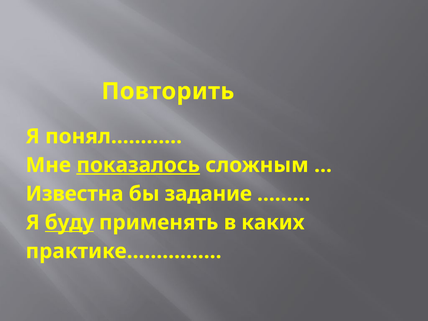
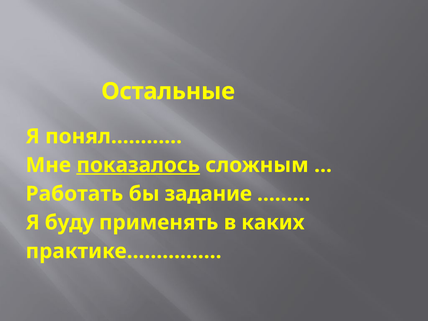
Повторить: Повторить -> Остальные
Известна: Известна -> Работать
буду underline: present -> none
